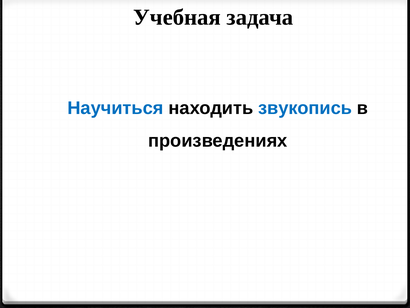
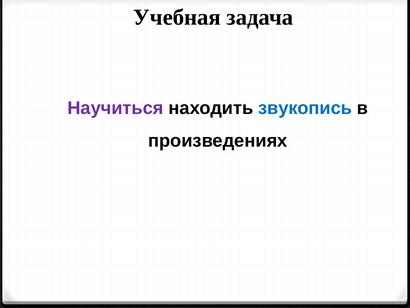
Научиться colour: blue -> purple
